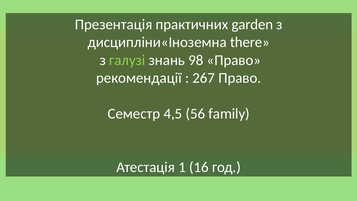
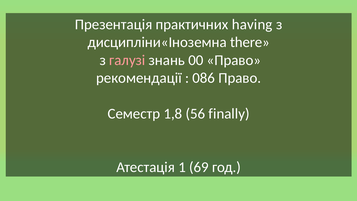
garden: garden -> having
галузі colour: light green -> pink
98: 98 -> 00
267: 267 -> 086
4,5: 4,5 -> 1,8
family: family -> finally
16: 16 -> 69
